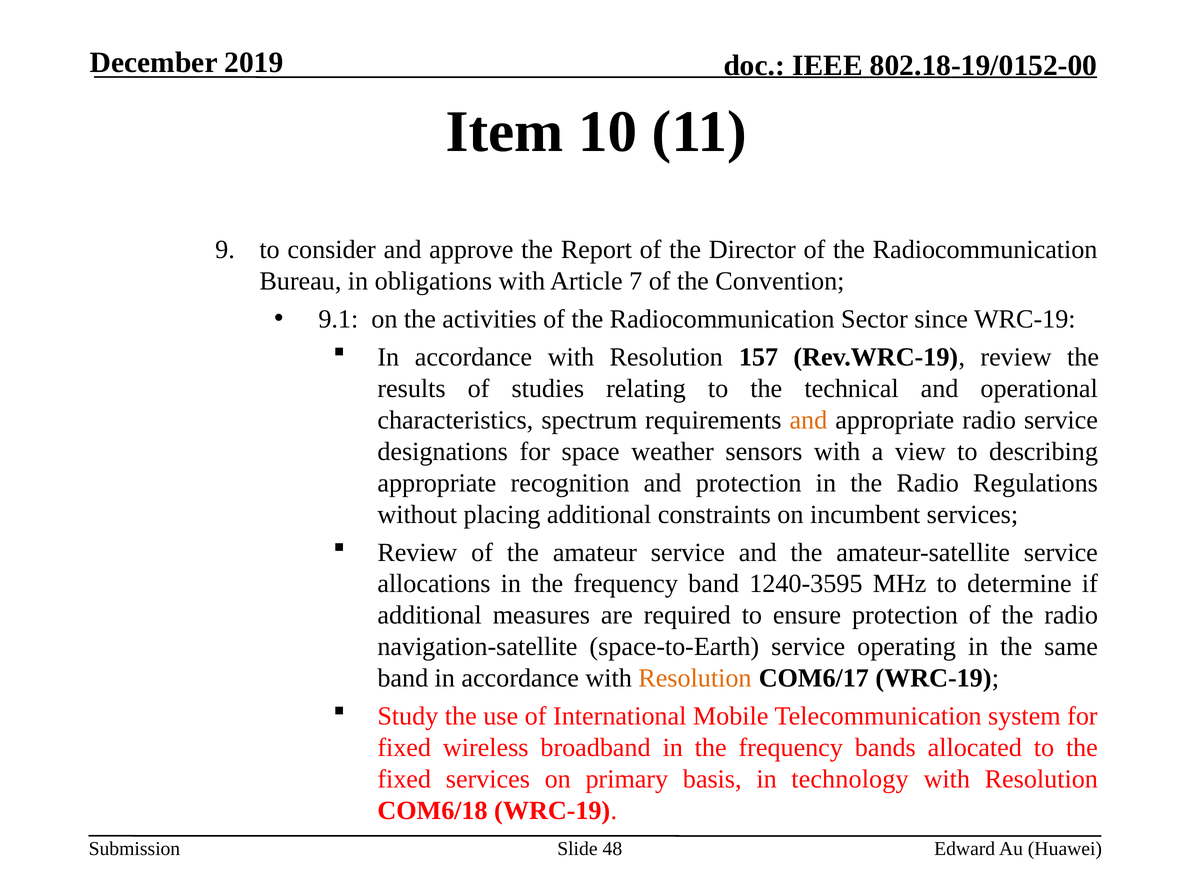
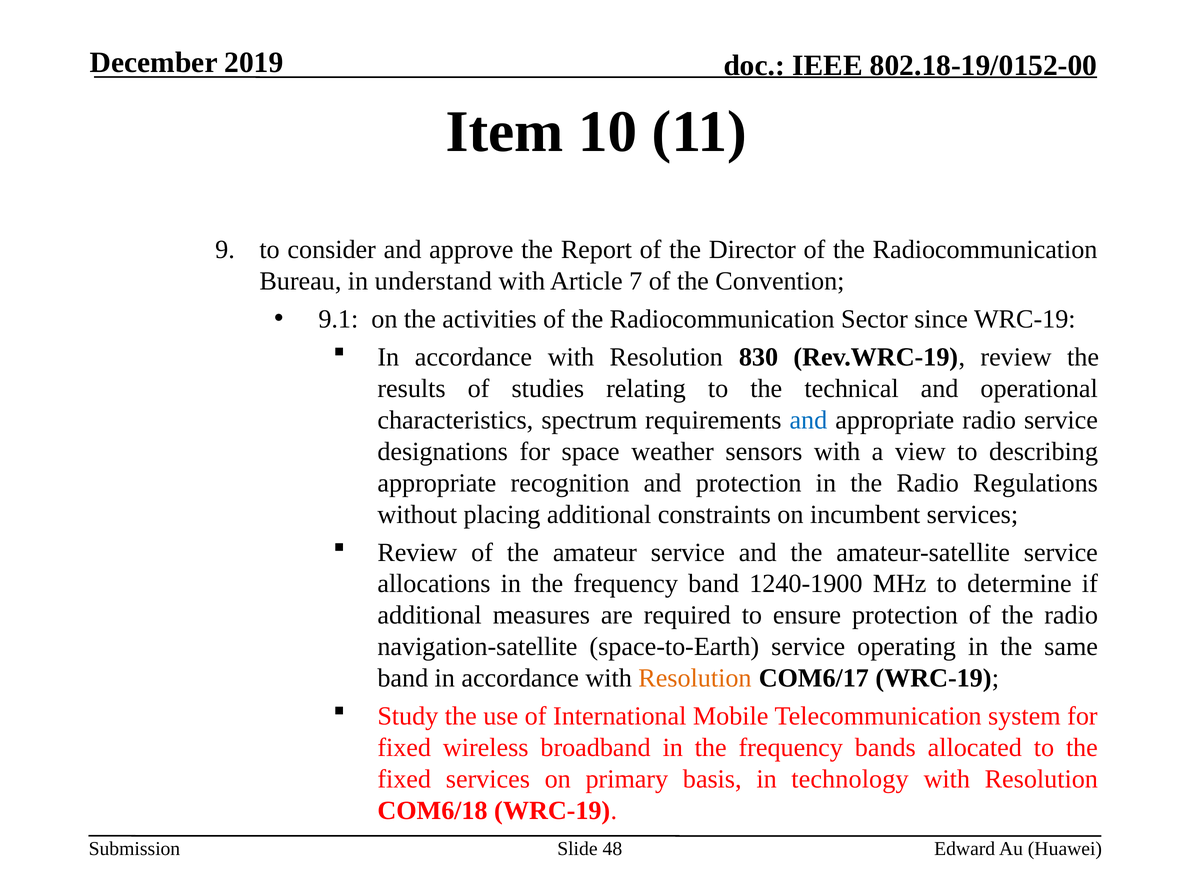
obligations: obligations -> understand
157: 157 -> 830
and at (808, 420) colour: orange -> blue
1240-3595: 1240-3595 -> 1240-1900
